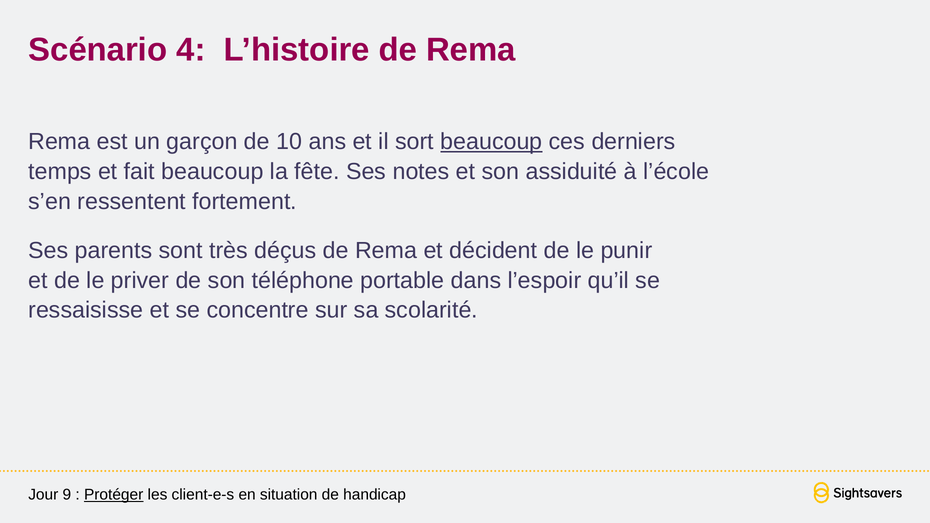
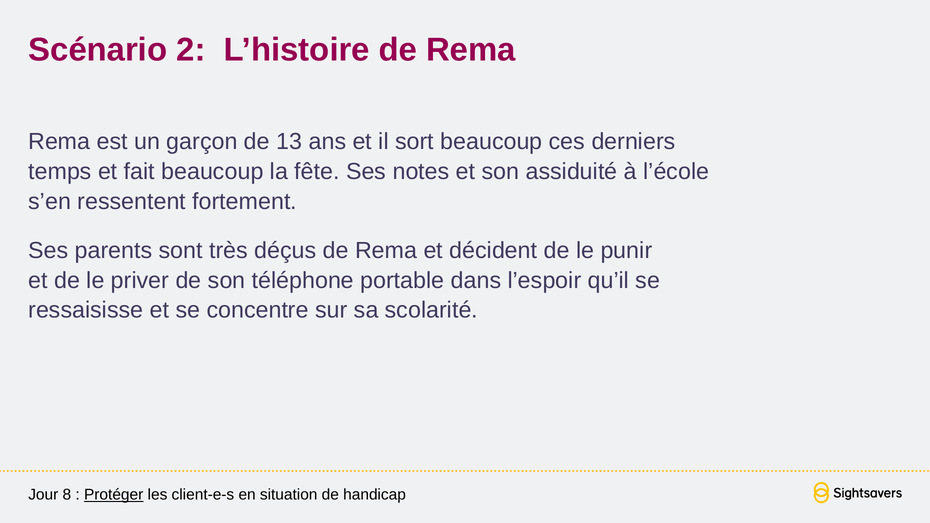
4: 4 -> 2
10: 10 -> 13
beaucoup at (491, 142) underline: present -> none
9: 9 -> 8
